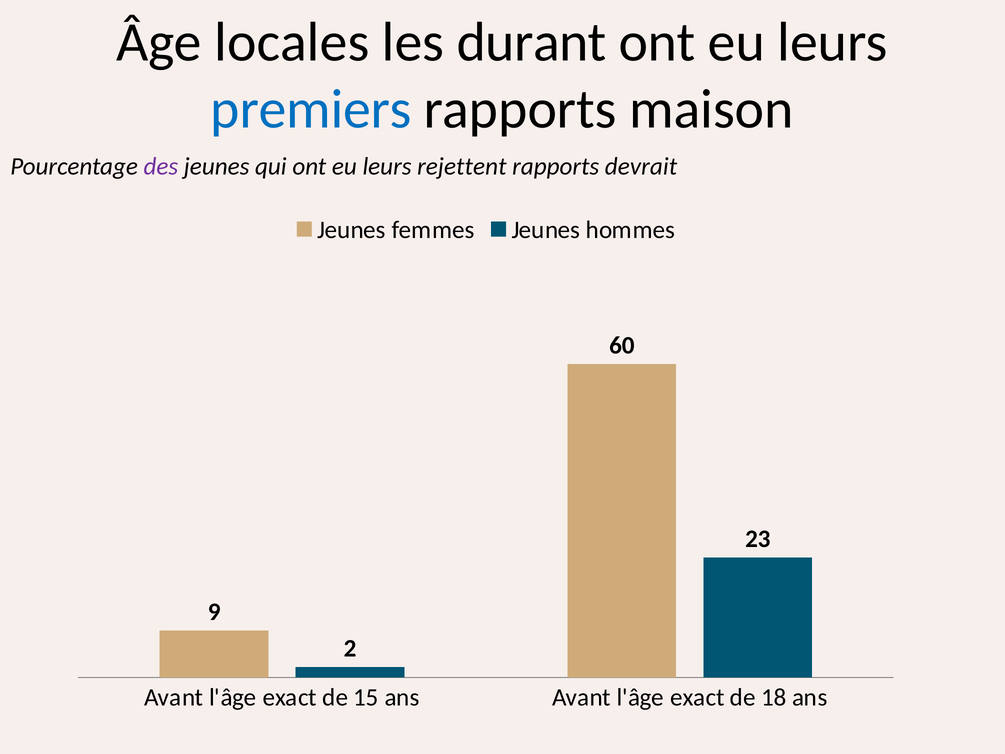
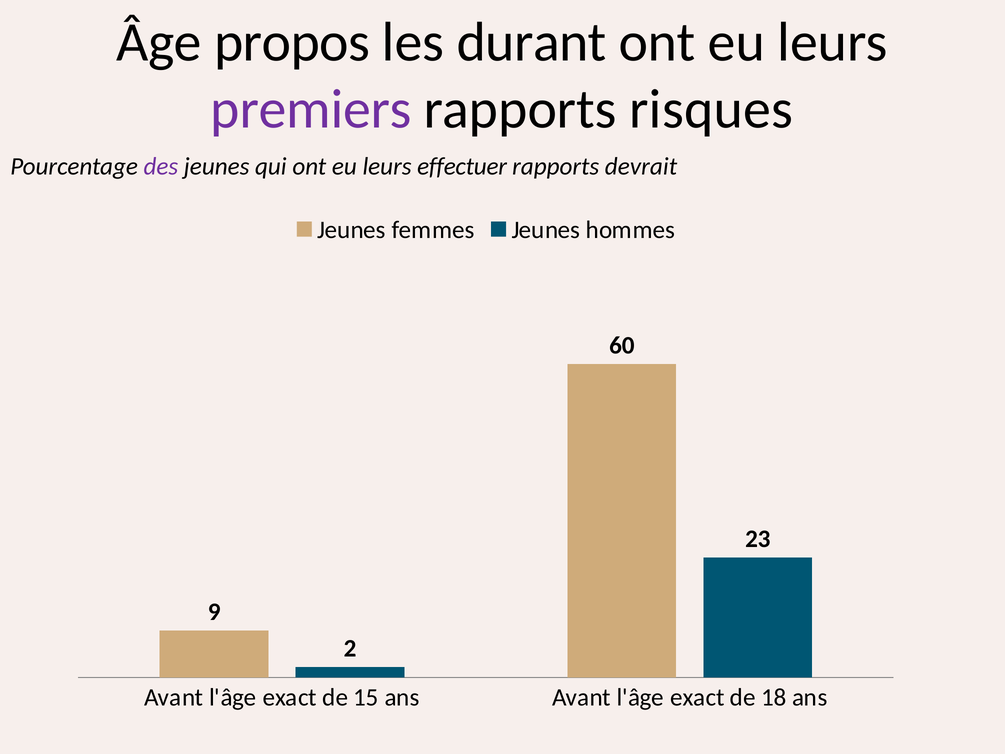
locales: locales -> propos
premiers colour: blue -> purple
maison: maison -> risques
rejettent: rejettent -> effectuer
